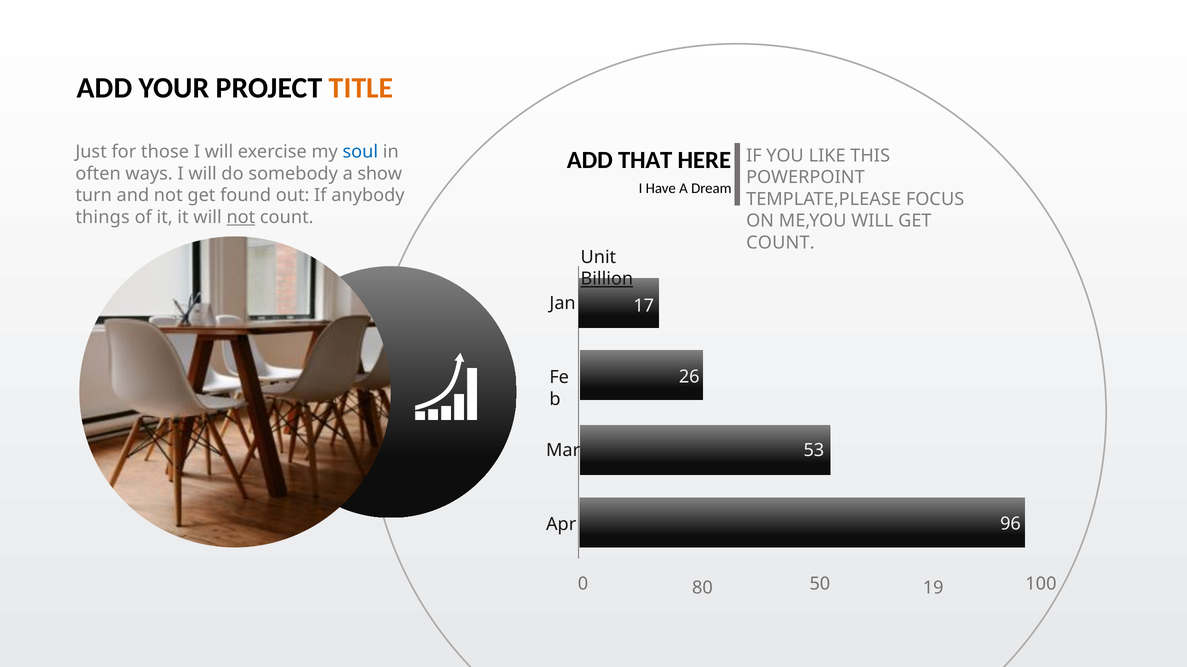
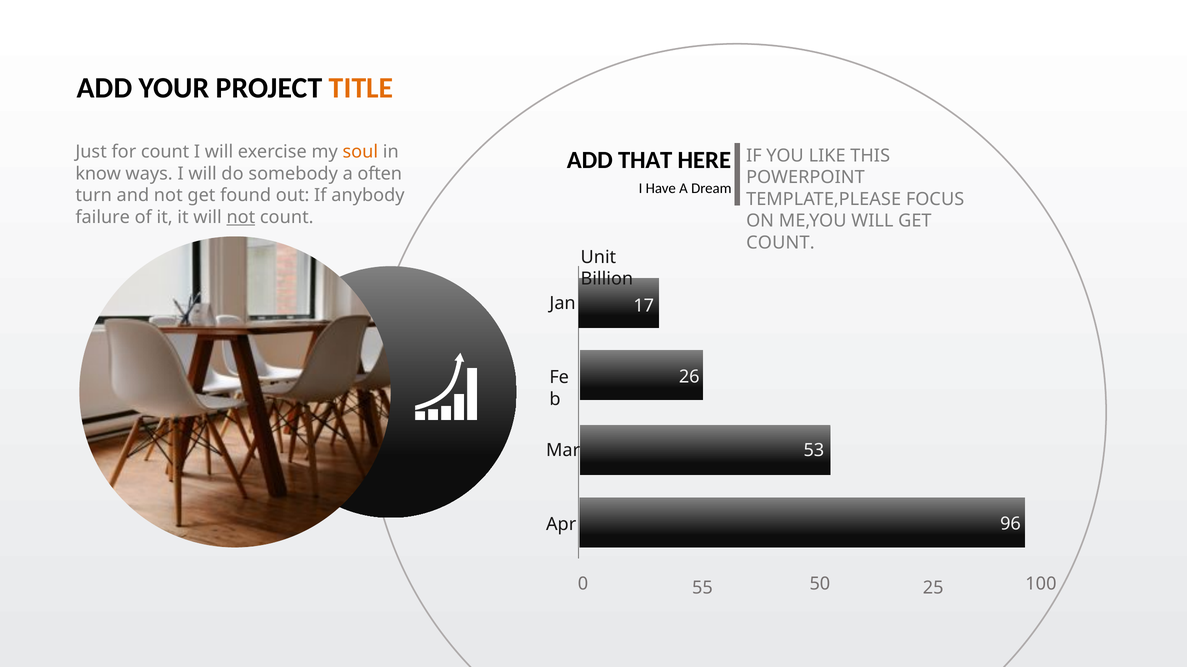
for those: those -> count
soul colour: blue -> orange
often: often -> know
show: show -> often
things: things -> failure
Billion underline: present -> none
80: 80 -> 55
19: 19 -> 25
